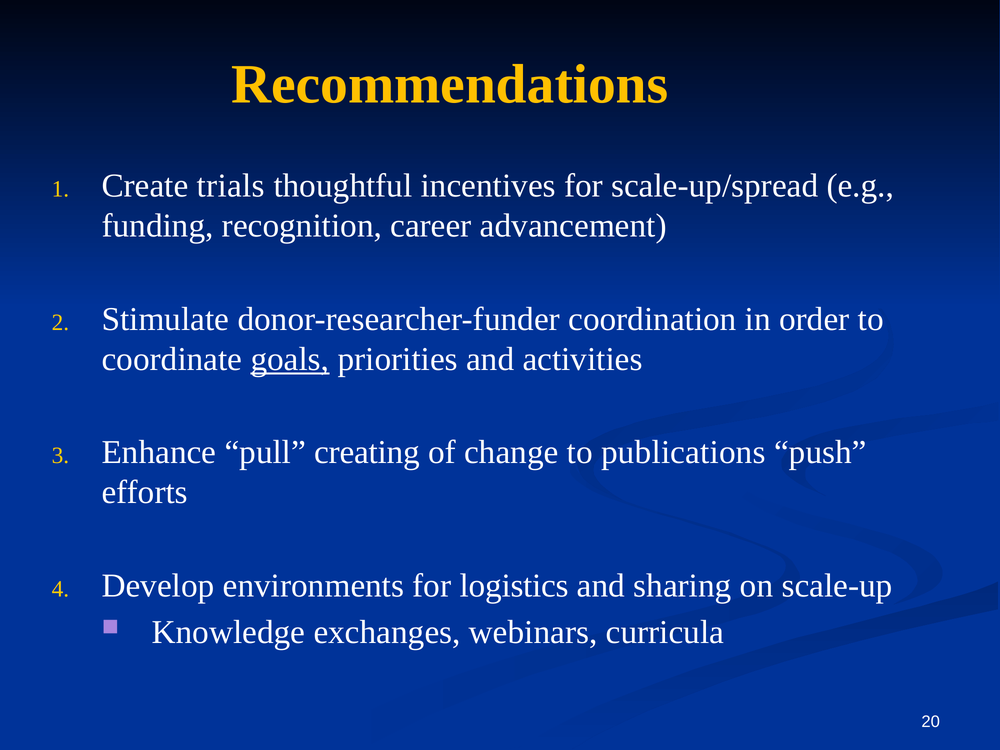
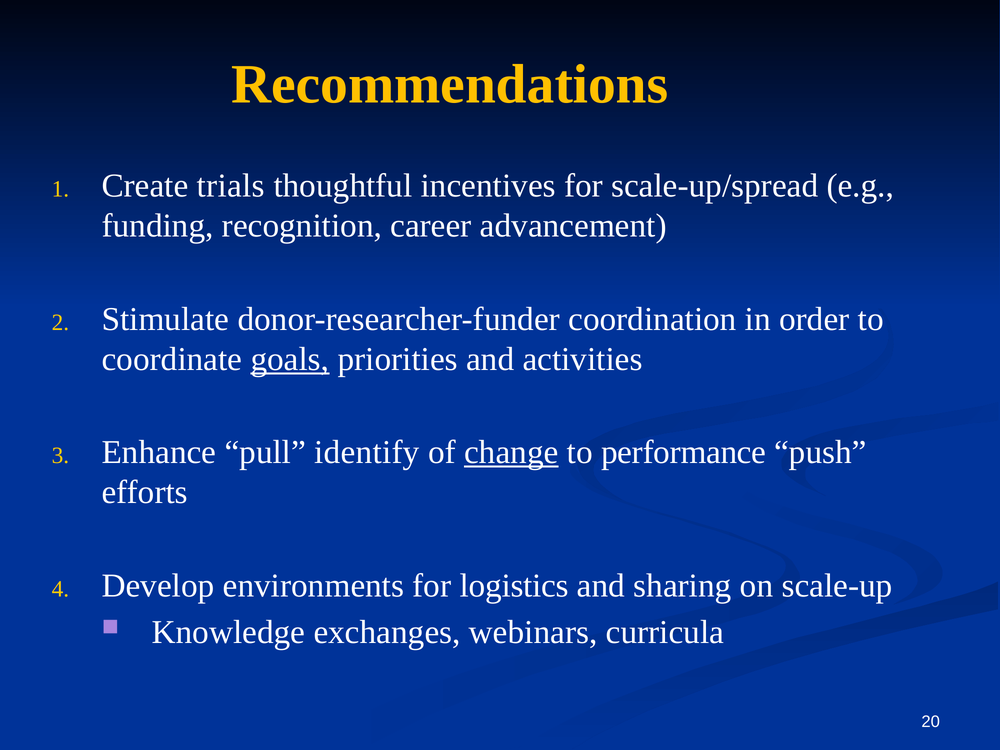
creating: creating -> identify
change underline: none -> present
publications: publications -> performance
